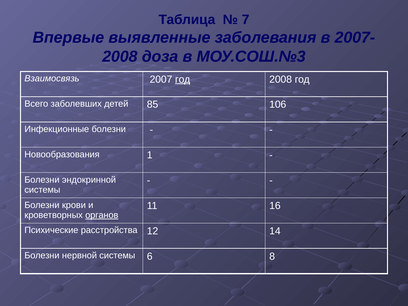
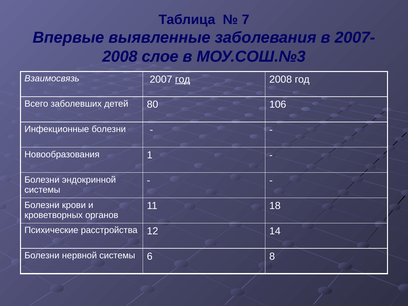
доза: доза -> слое
85: 85 -> 80
16: 16 -> 18
органов underline: present -> none
